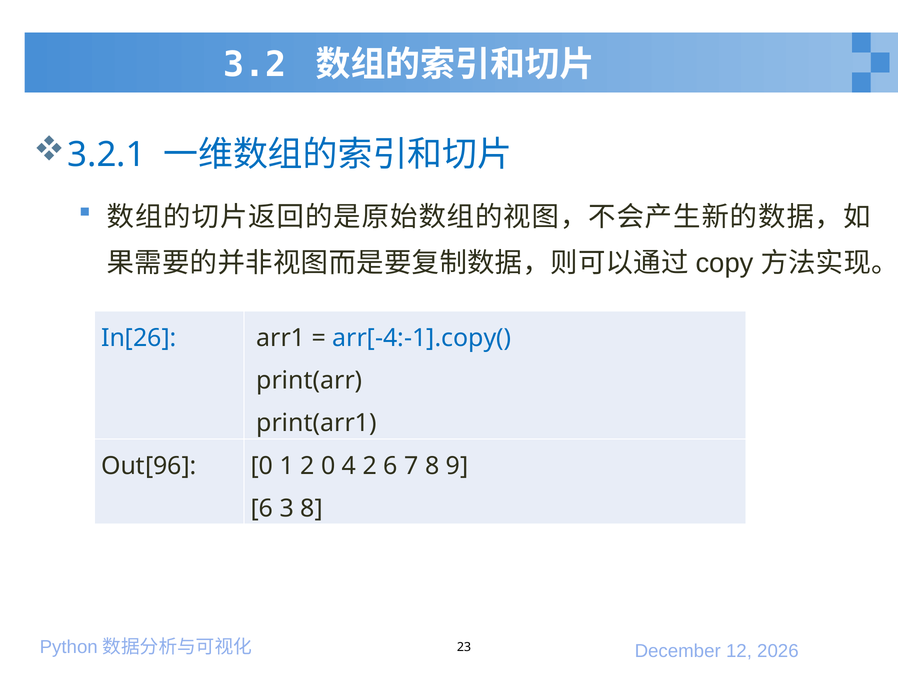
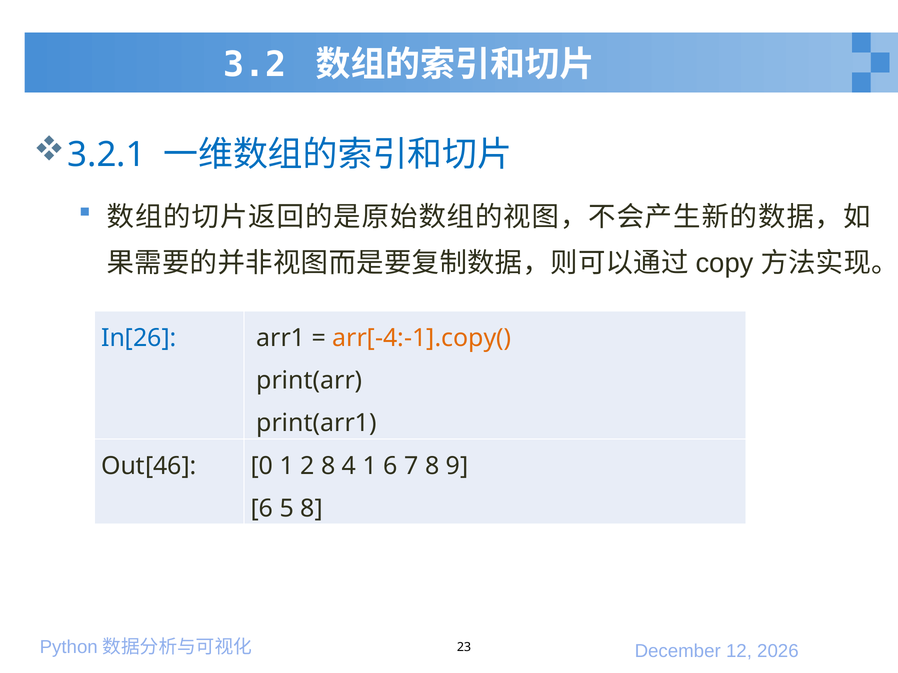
arr[-4:-1].copy( colour: blue -> orange
Out[96: Out[96 -> Out[46
2 0: 0 -> 8
4 2: 2 -> 1
3: 3 -> 5
